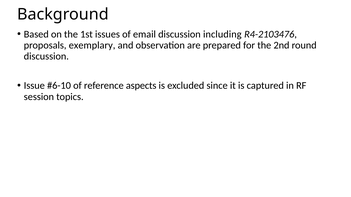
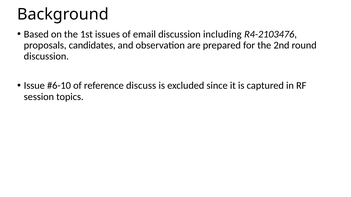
exemplary: exemplary -> candidates
aspects: aspects -> discuss
